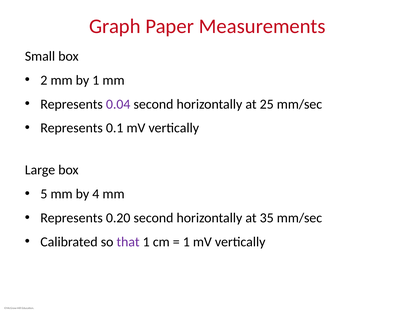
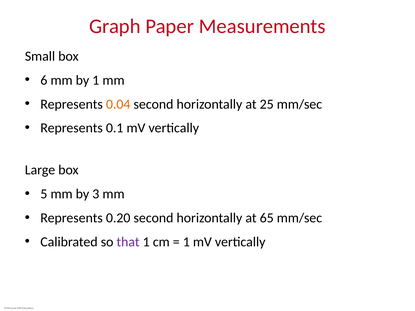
2: 2 -> 6
0.04 colour: purple -> orange
4: 4 -> 3
35: 35 -> 65
